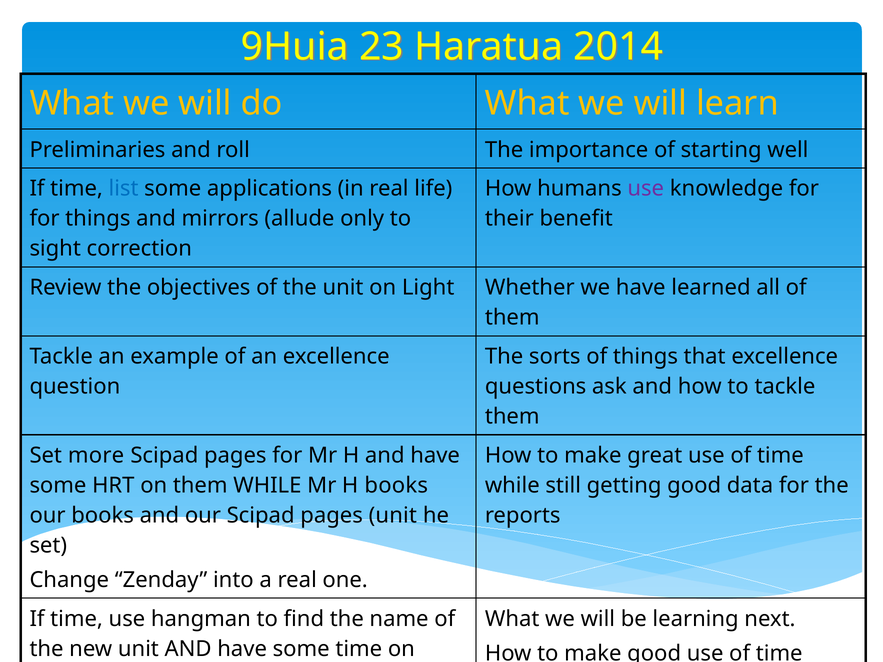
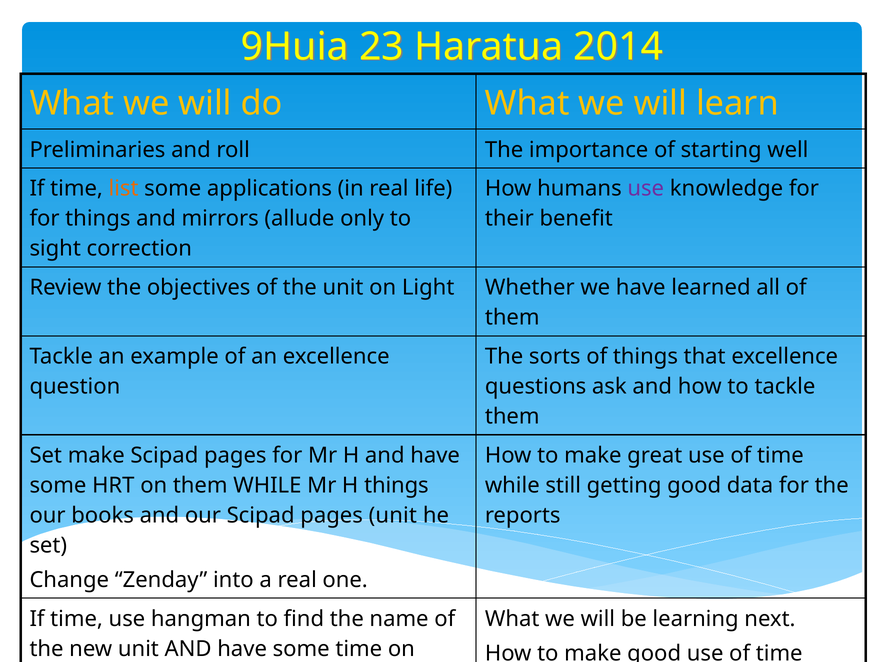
list colour: blue -> orange
Set more: more -> make
H books: books -> things
